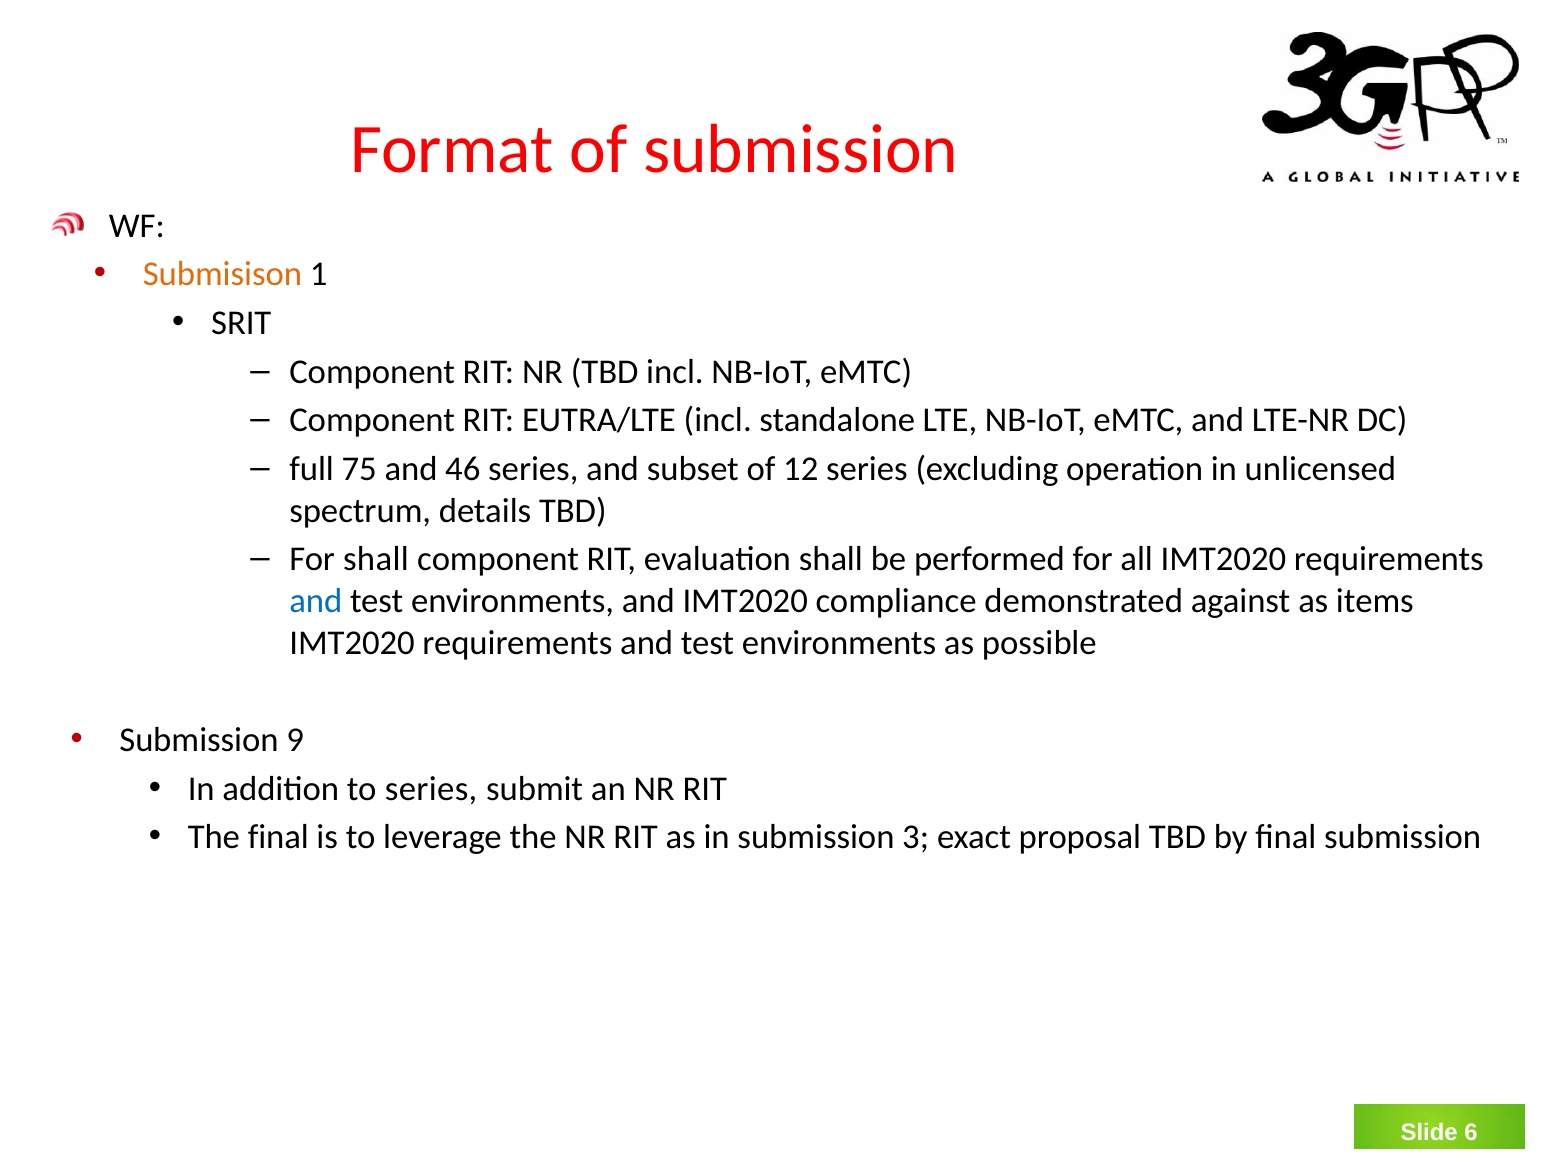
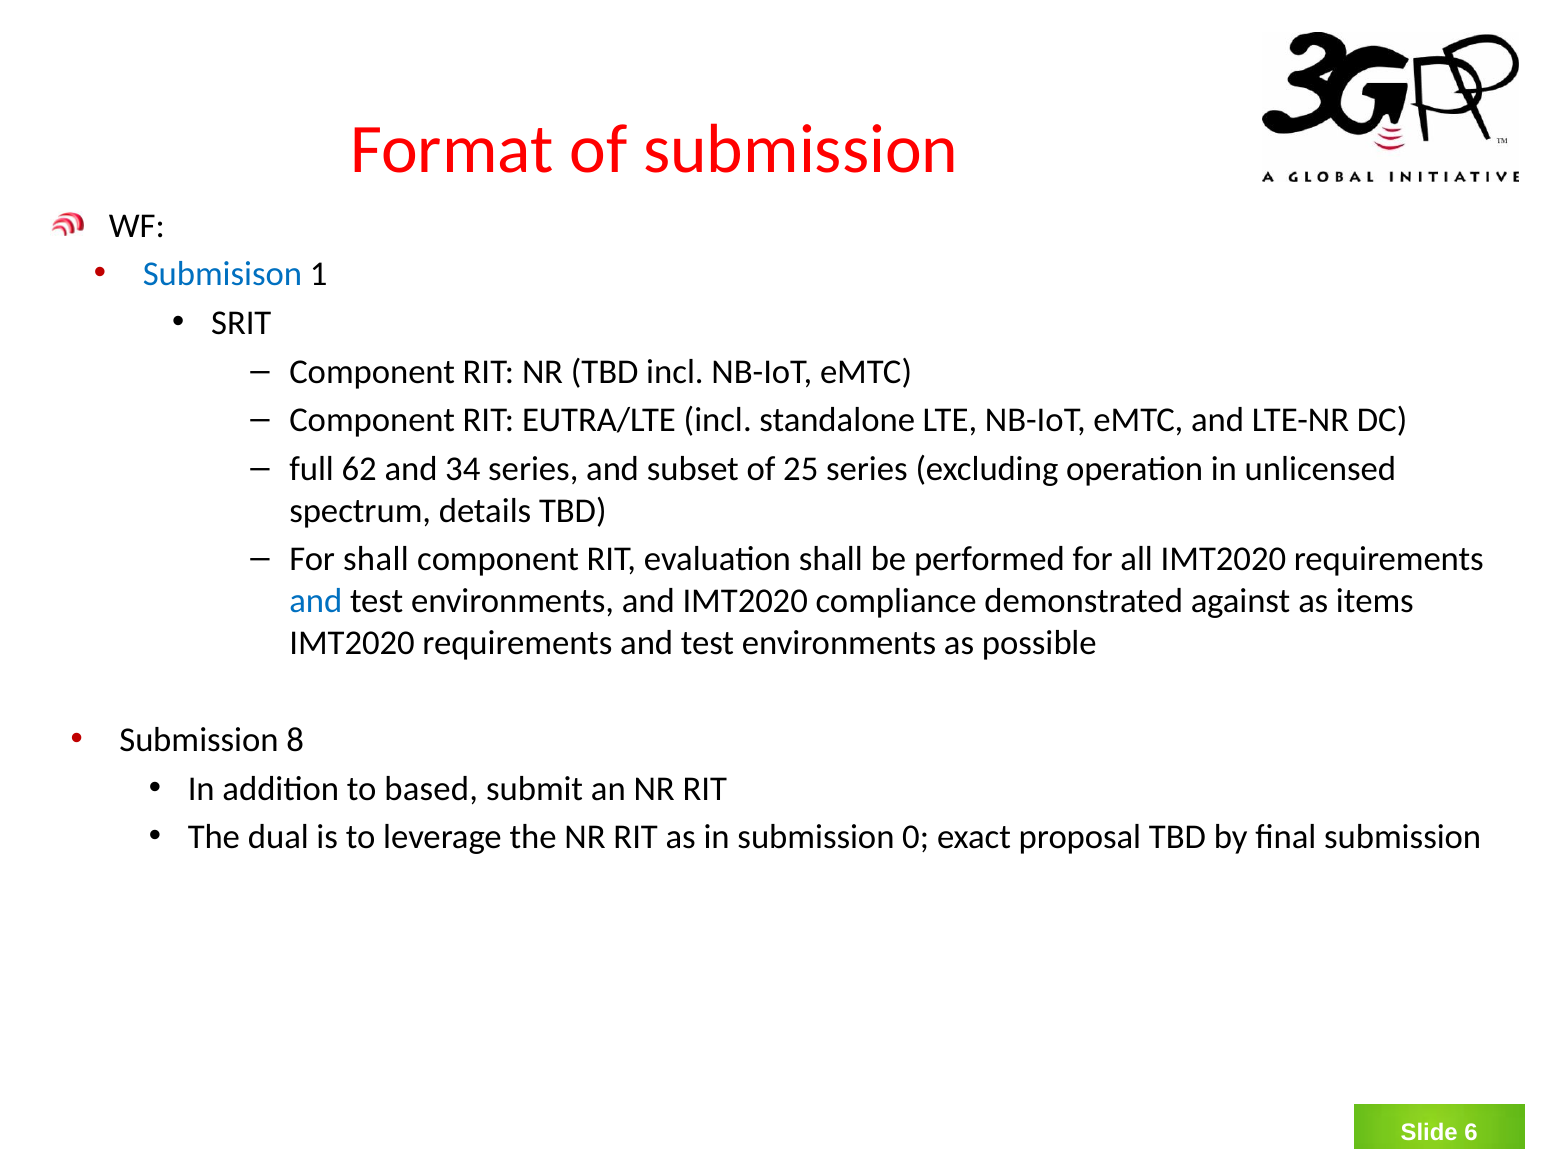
Submisison colour: orange -> blue
75: 75 -> 62
46: 46 -> 34
12: 12 -> 25
9: 9 -> 8
to series: series -> based
The final: final -> dual
3: 3 -> 0
